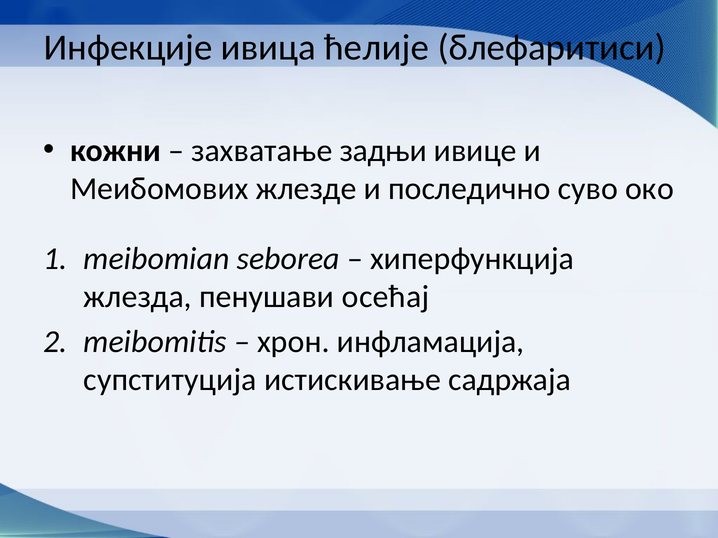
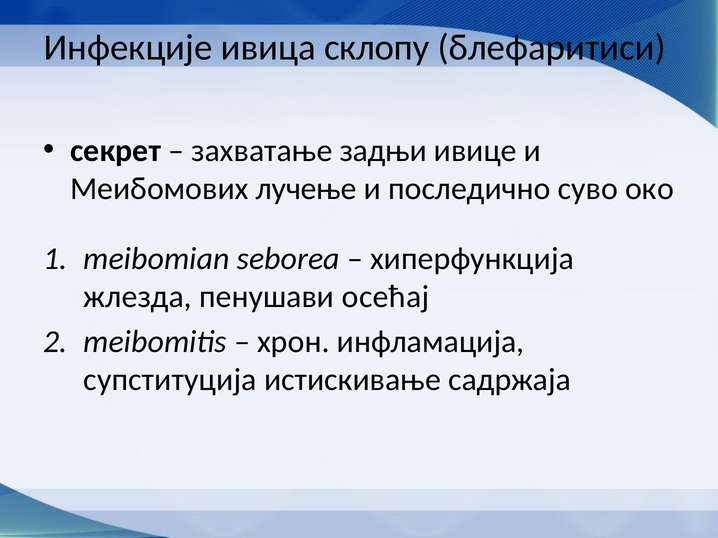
ћелије: ћелије -> склопу
кожни: кожни -> секрет
жлезде: жлезде -> лучење
